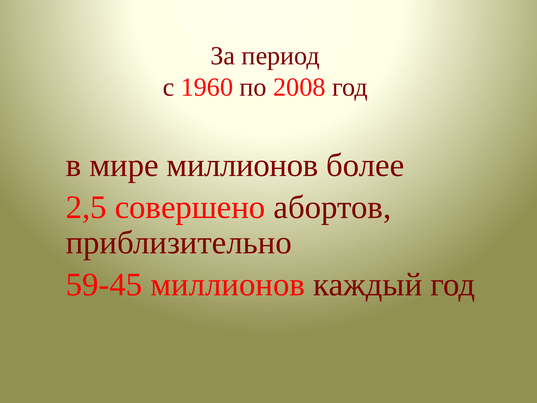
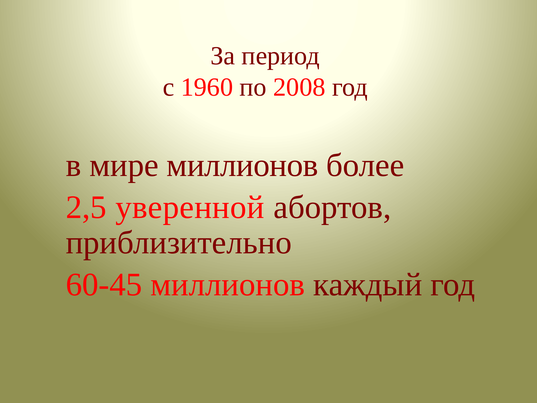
совершено: совершено -> уверенной
59-45: 59-45 -> 60-45
